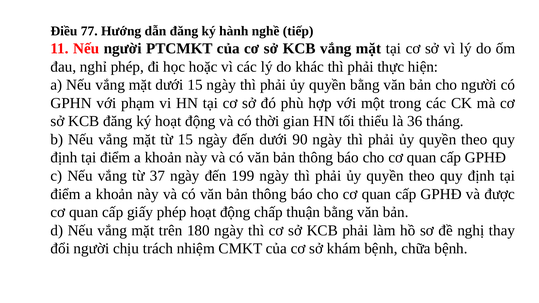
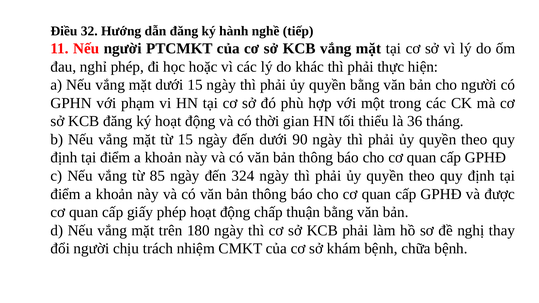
77: 77 -> 32
37: 37 -> 85
199: 199 -> 324
